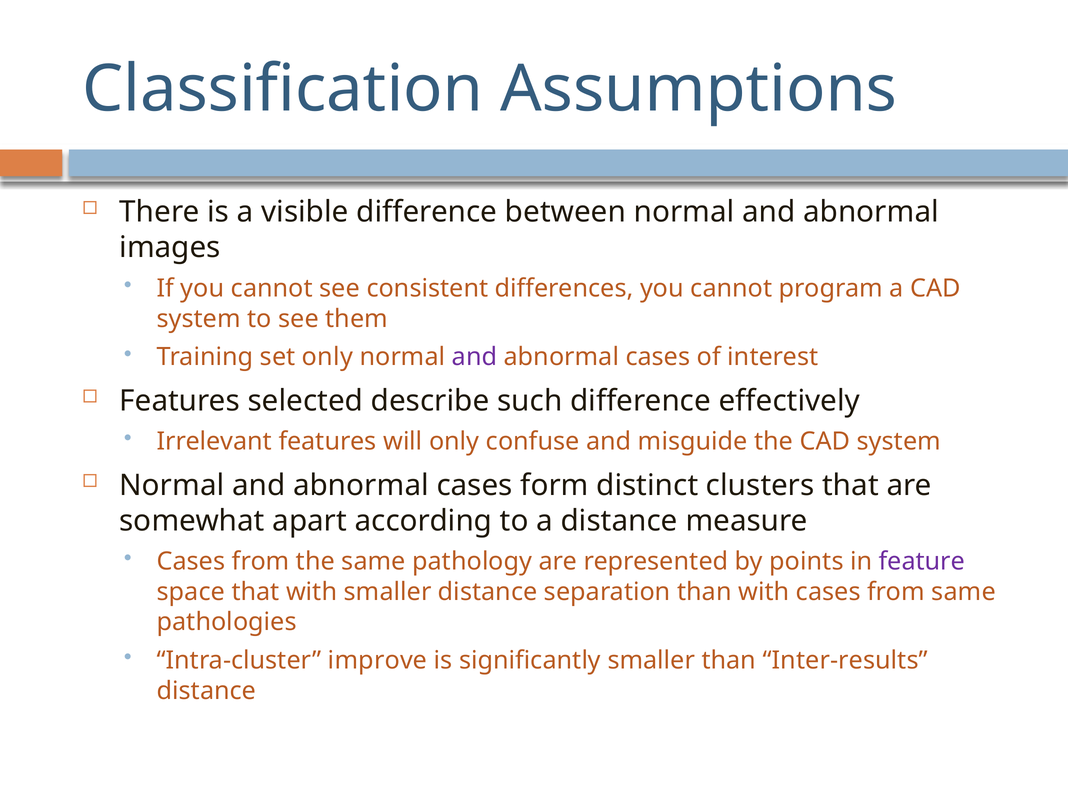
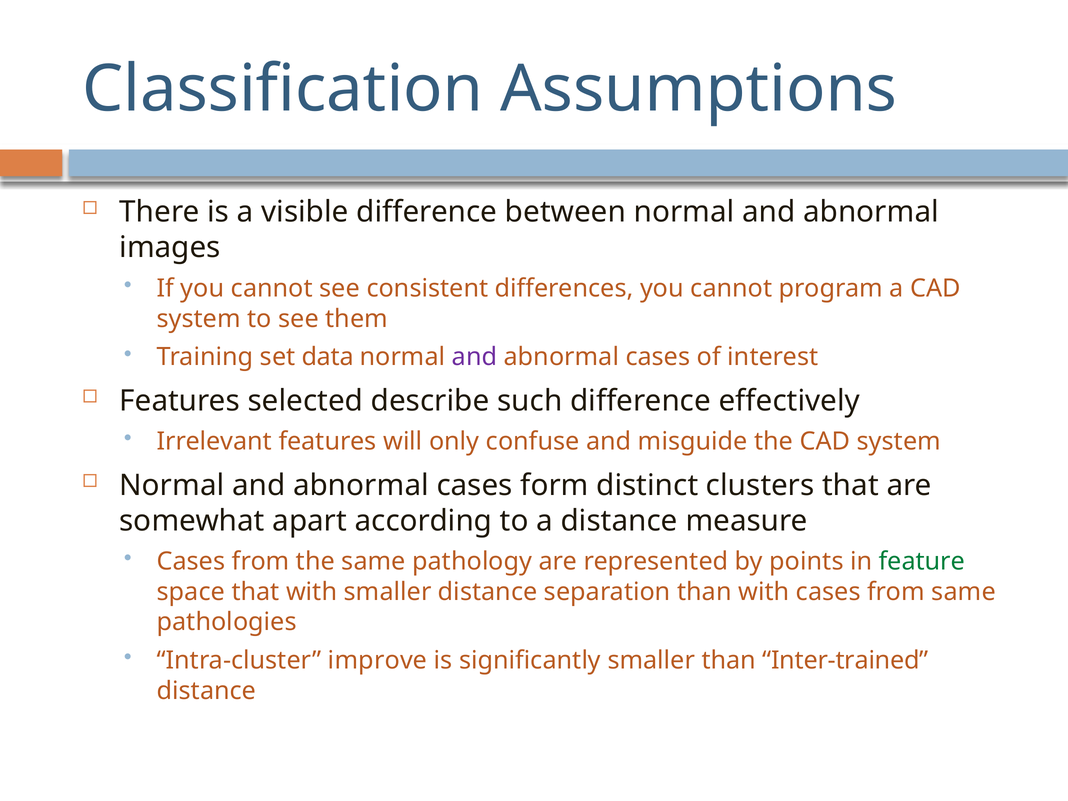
set only: only -> data
feature colour: purple -> green
Inter-results: Inter-results -> Inter-trained
